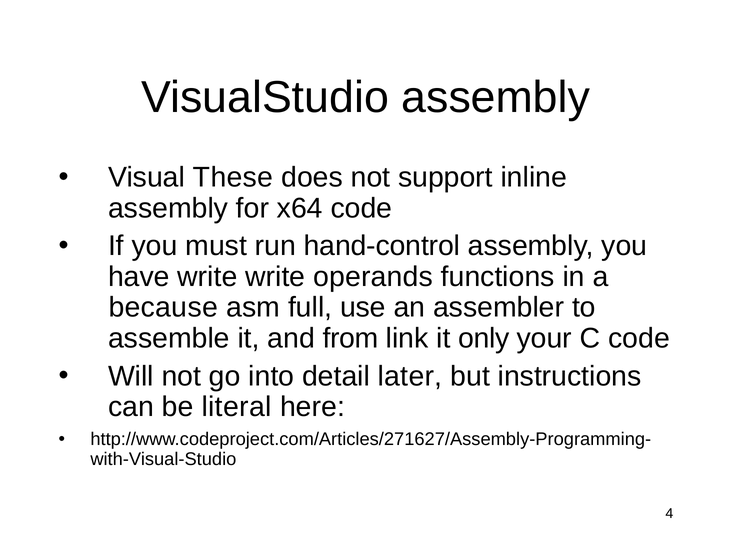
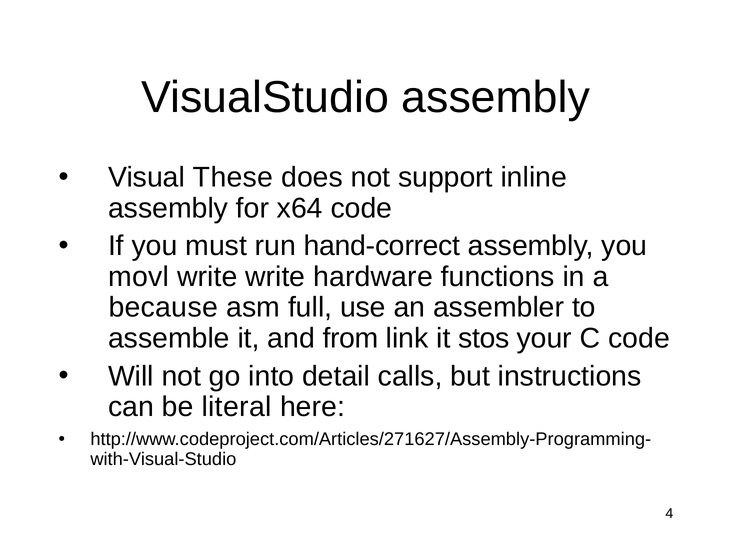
hand-control: hand-control -> hand-correct
have: have -> movl
operands: operands -> hardware
only: only -> stos
later: later -> calls
